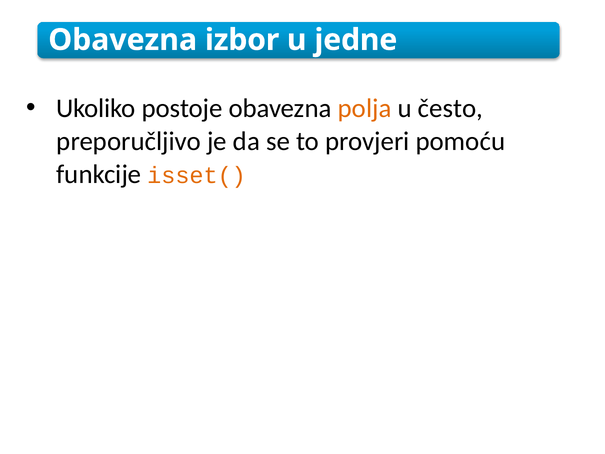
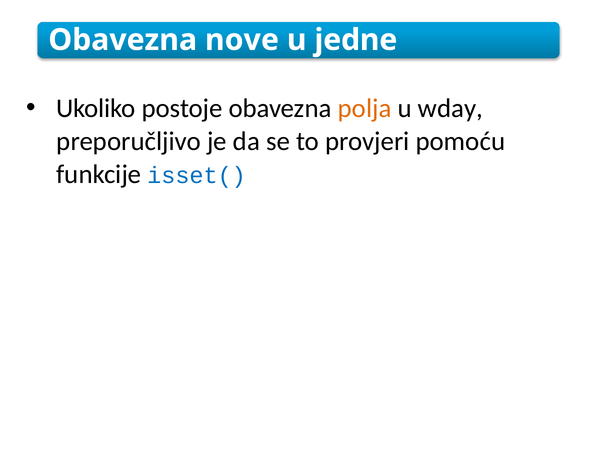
izbor: izbor -> nove
često: često -> wday
isset( colour: orange -> blue
